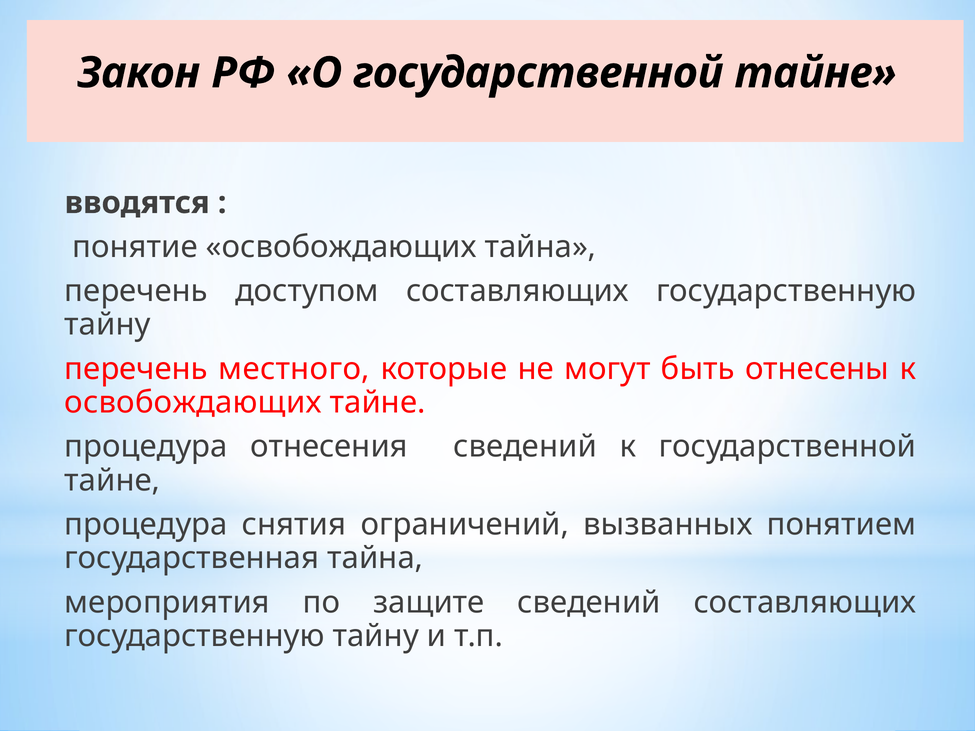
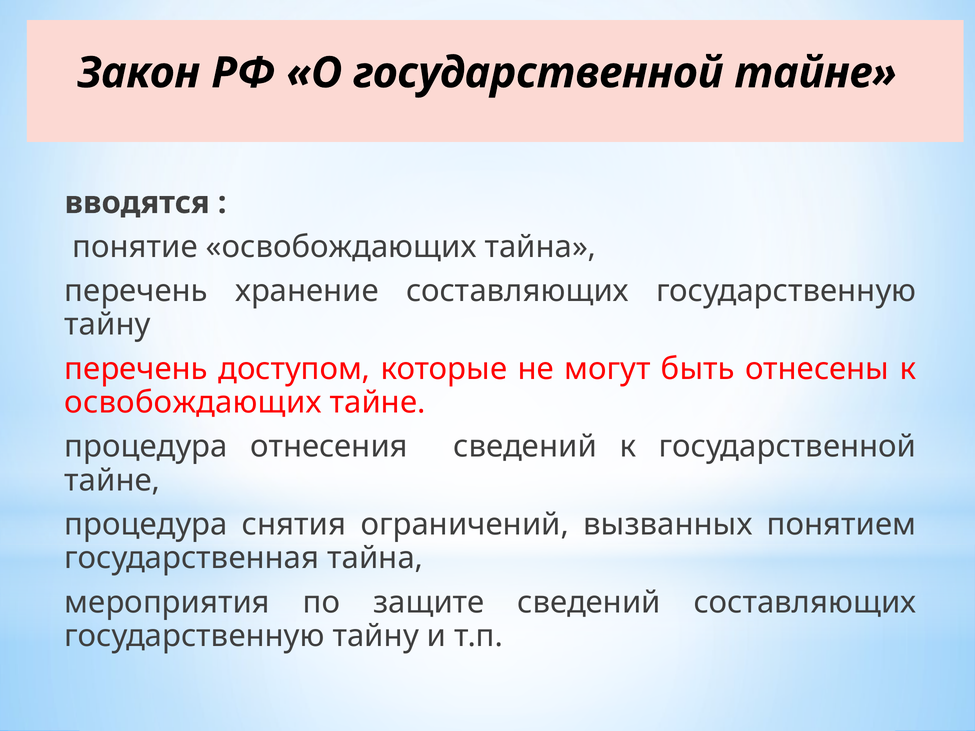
доступом: доступом -> хранение
местного: местного -> доступом
